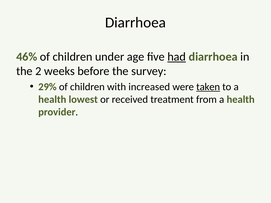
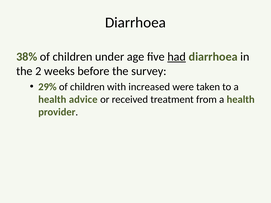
46%: 46% -> 38%
taken underline: present -> none
lowest: lowest -> advice
